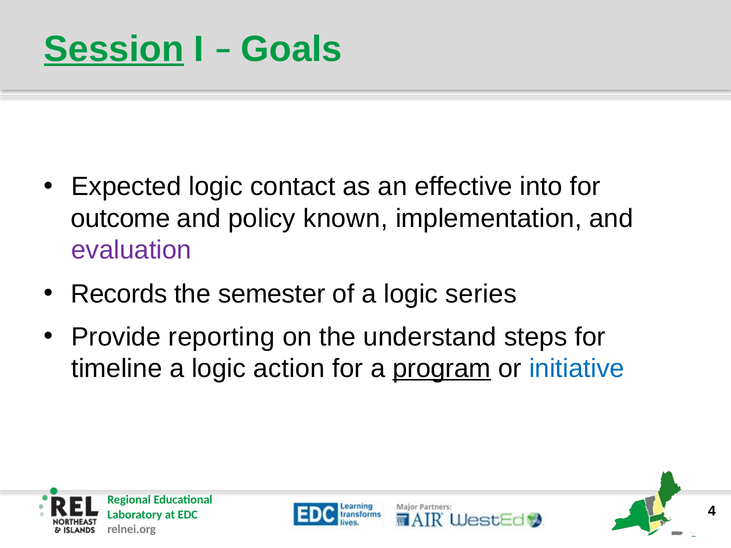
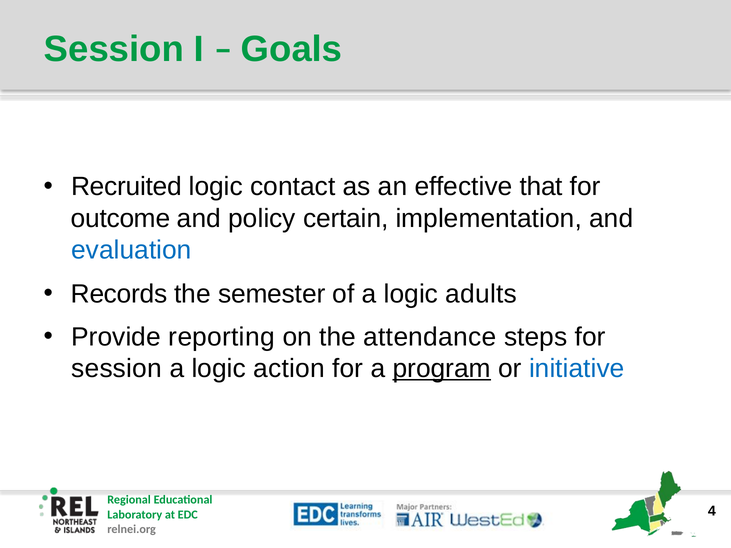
Session at (114, 49) underline: present -> none
Expected: Expected -> Recruited
into: into -> that
known: known -> certain
evaluation colour: purple -> blue
series: series -> adults
understand: understand -> attendance
timeline at (117, 369): timeline -> session
